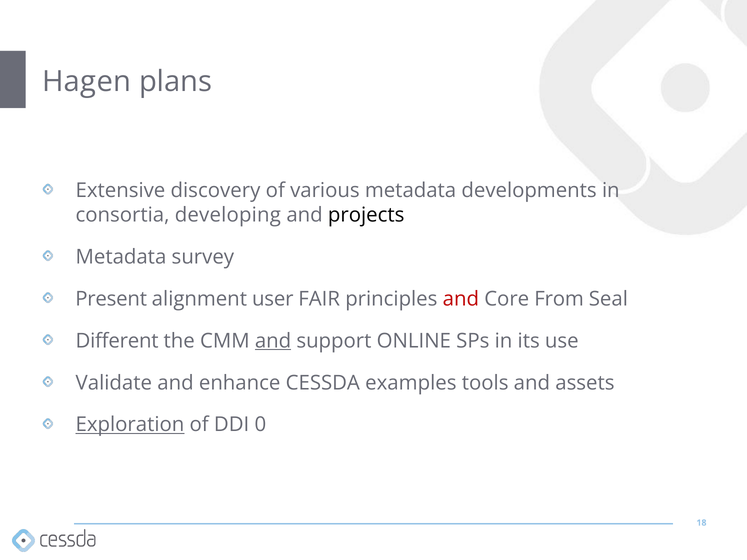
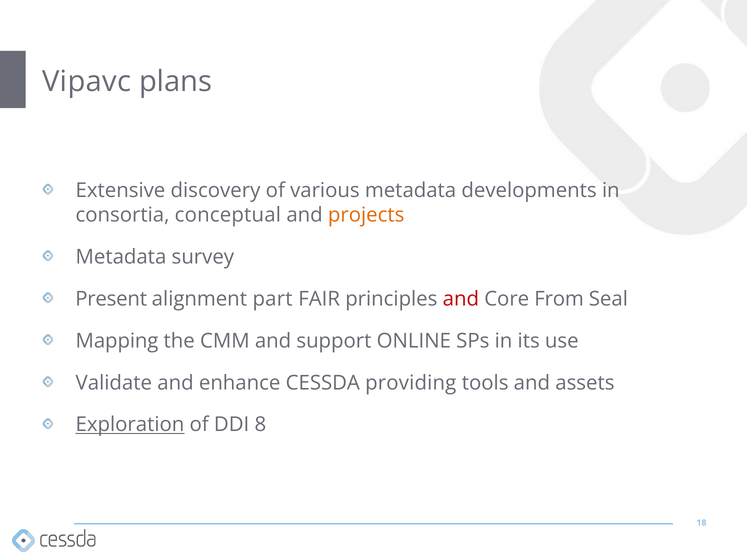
Hagen: Hagen -> Vipavc
developing: developing -> conceptual
projects colour: black -> orange
user: user -> part
Different: Different -> Mapping
and at (273, 341) underline: present -> none
examples: examples -> providing
0: 0 -> 8
